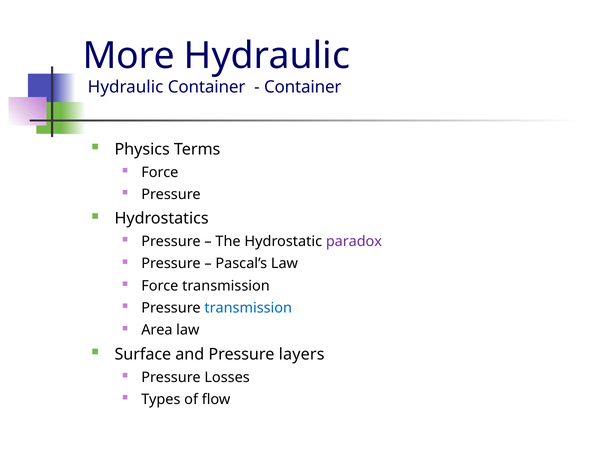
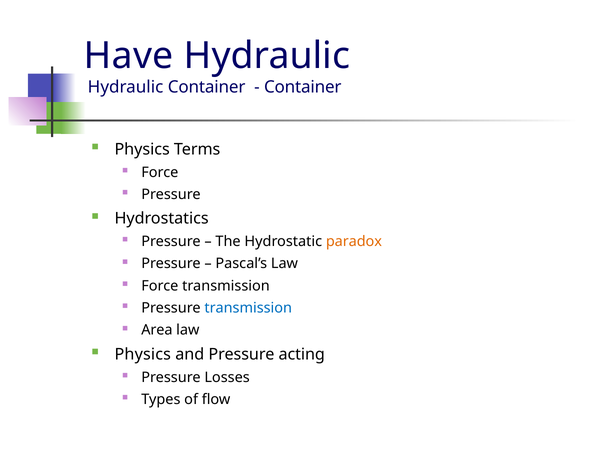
More: More -> Have
paradox colour: purple -> orange
Surface at (143, 354): Surface -> Physics
layers: layers -> acting
